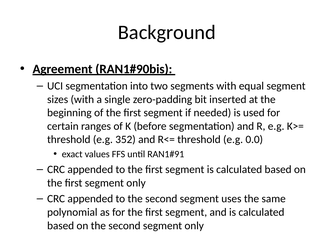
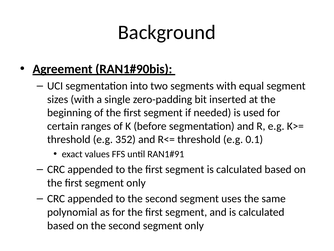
0.0: 0.0 -> 0.1
